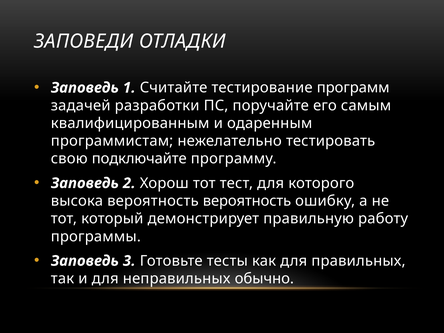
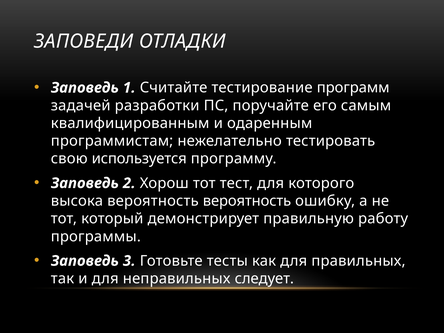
подключайте: подключайте -> используется
обычно: обычно -> следует
